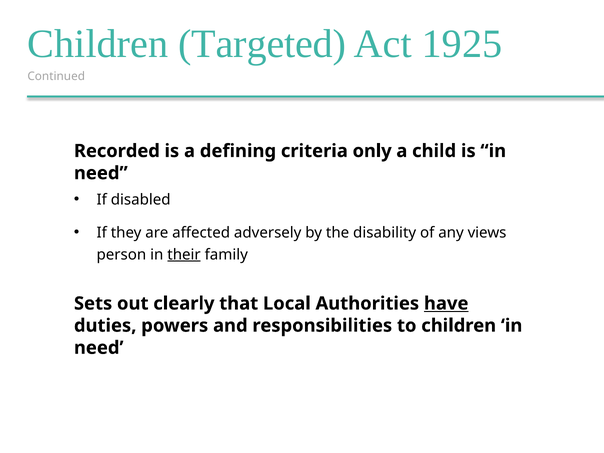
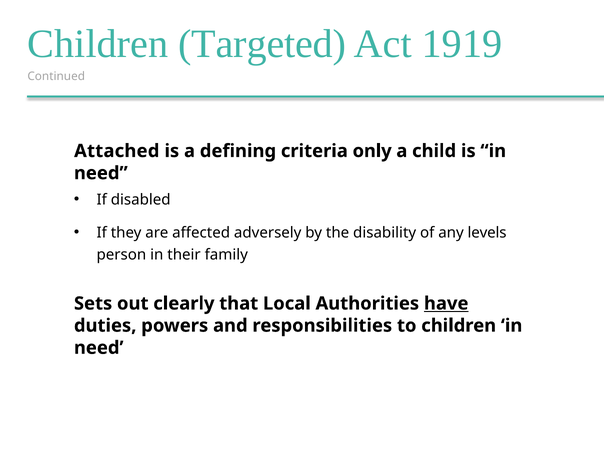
1925: 1925 -> 1919
Recorded: Recorded -> Attached
views: views -> levels
their underline: present -> none
